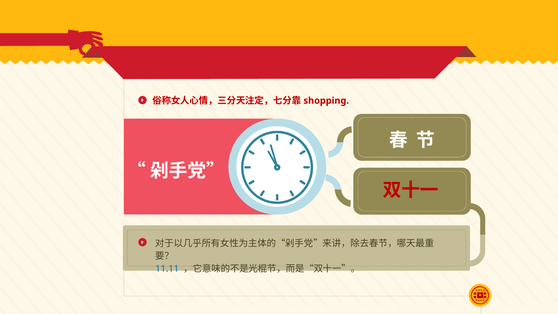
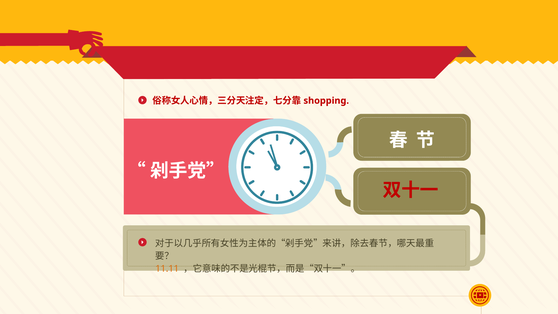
11.11 colour: blue -> orange
